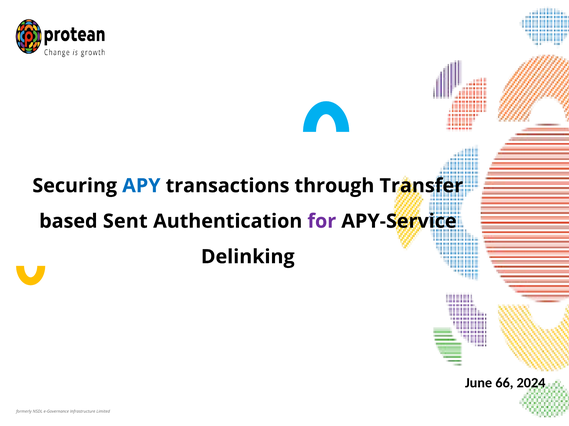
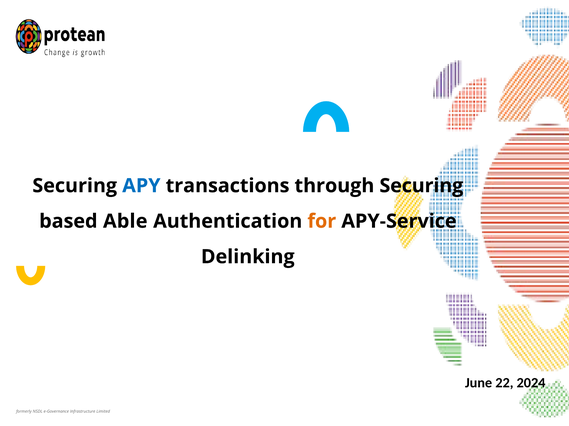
through Transfer: Transfer -> Securing
Sent: Sent -> Able
for colour: purple -> orange
66: 66 -> 22
